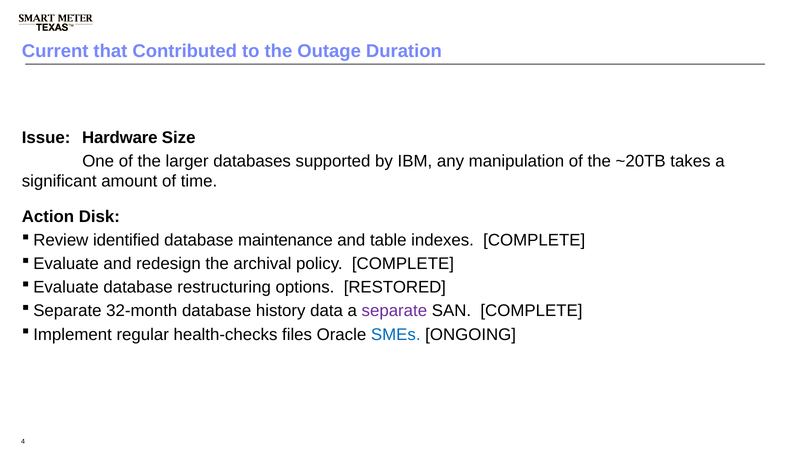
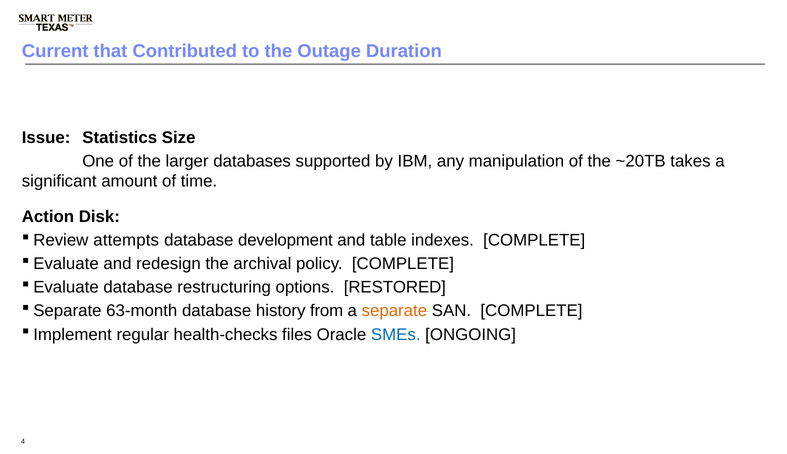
Hardware: Hardware -> Statistics
identified: identified -> attempts
maintenance: maintenance -> development
32-month: 32-month -> 63-month
data: data -> from
separate colour: purple -> orange
